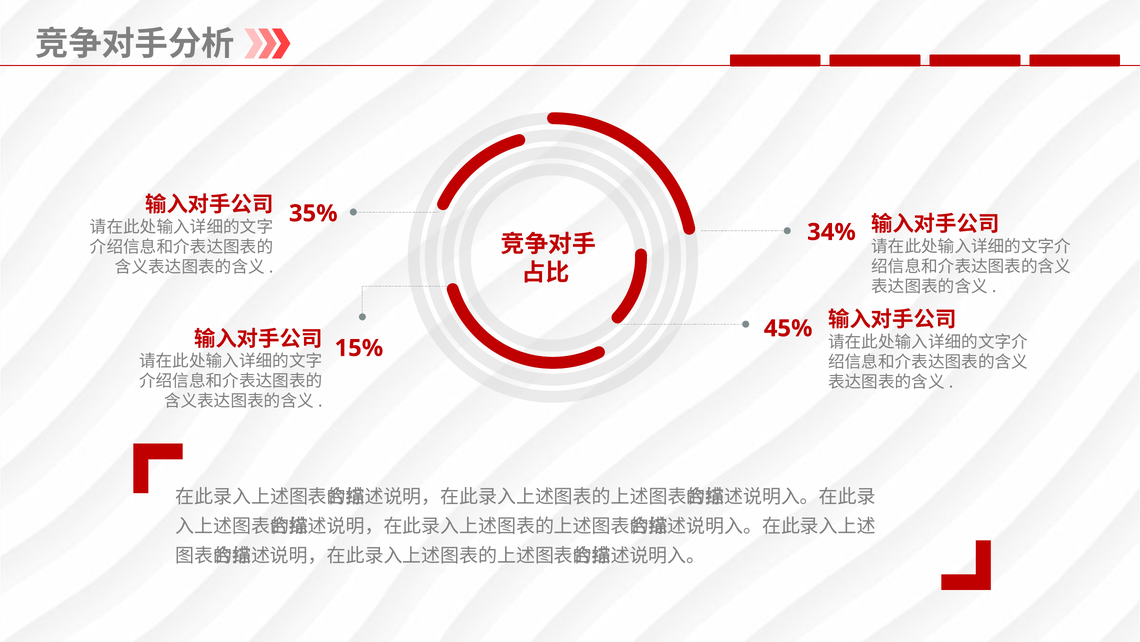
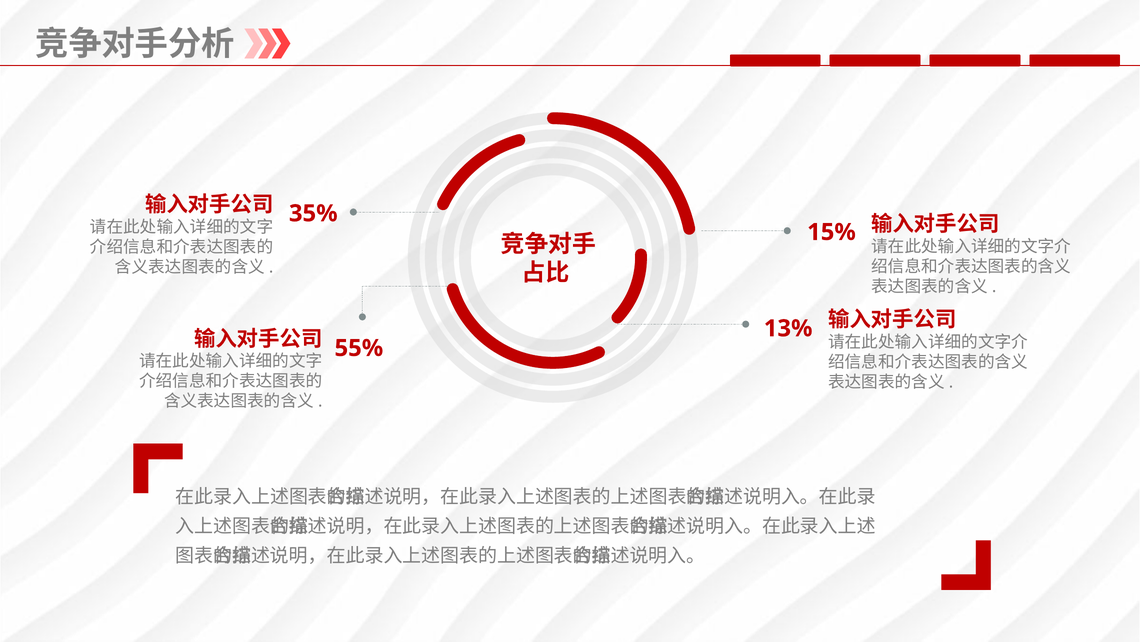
34%: 34% -> 15%
45%: 45% -> 13%
15%: 15% -> 55%
